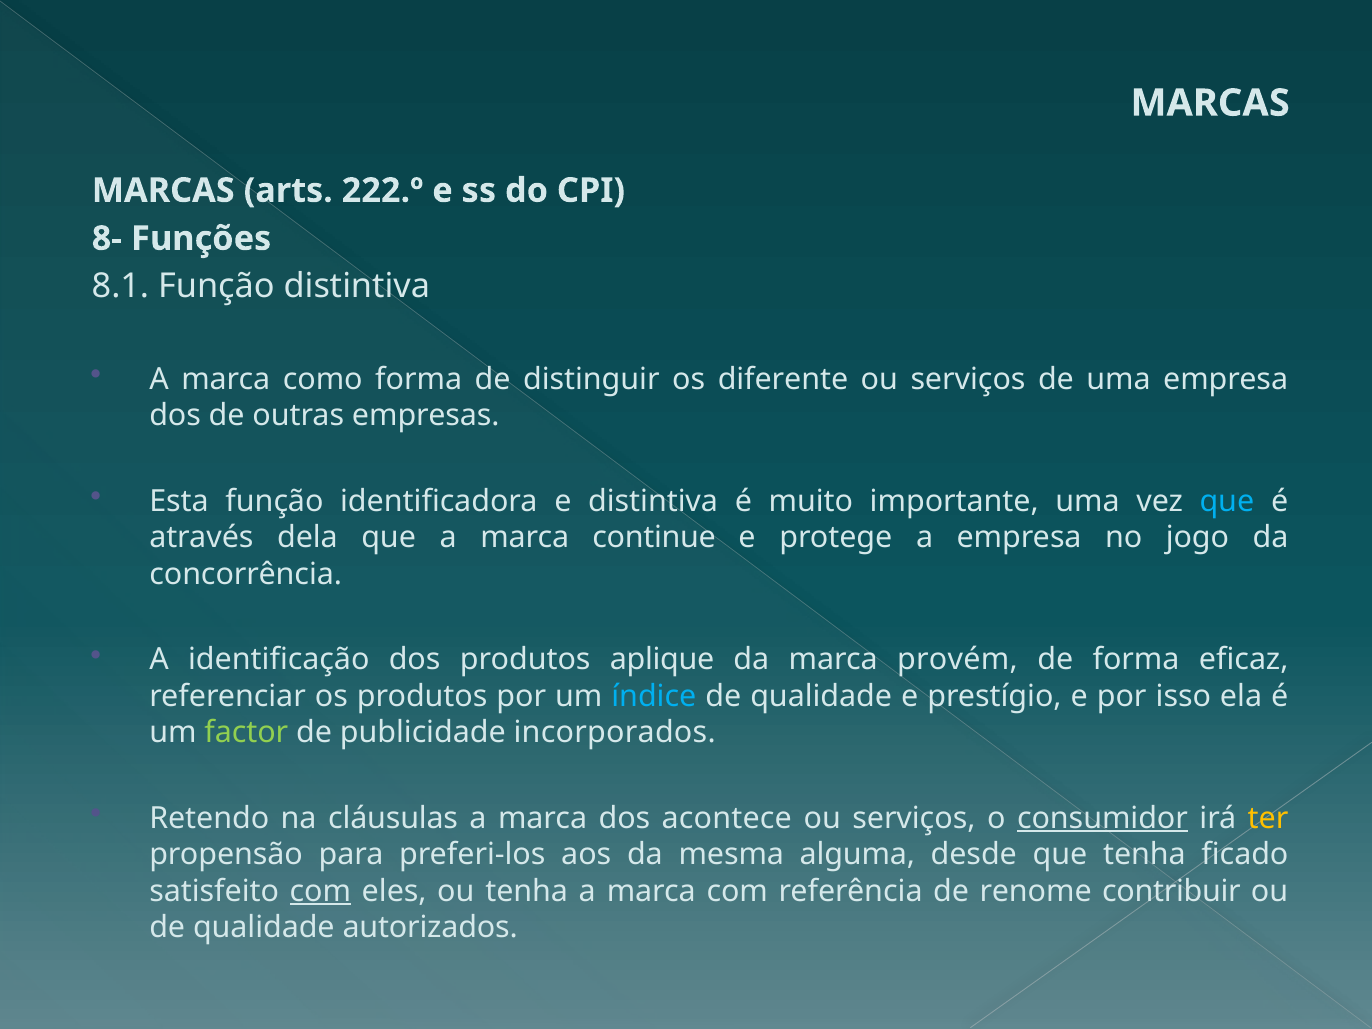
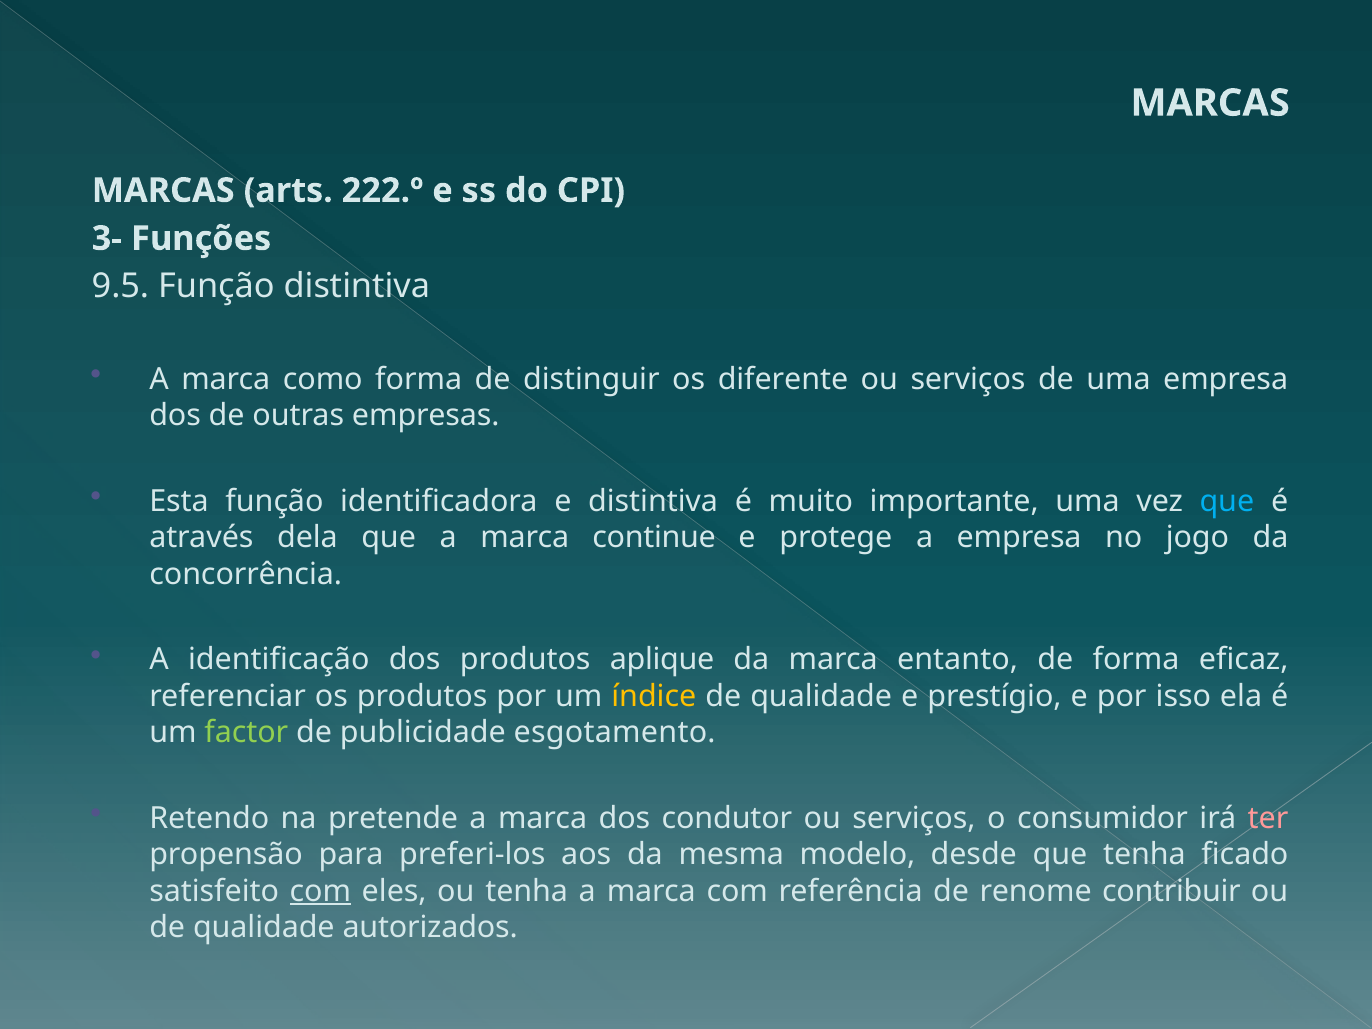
8-: 8- -> 3-
8.1: 8.1 -> 9.5
provém: provém -> entanto
índice colour: light blue -> yellow
incorporados: incorporados -> esgotamento
cláusulas: cláusulas -> pretende
acontece: acontece -> condutor
consumidor underline: present -> none
ter colour: yellow -> pink
alguma: alguma -> modelo
